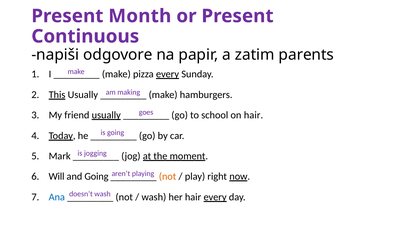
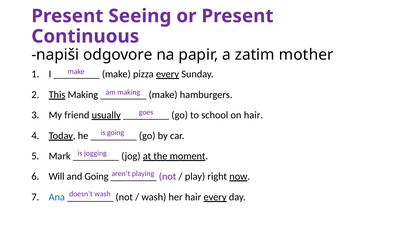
Month: Month -> Seeing
parents: parents -> mother
This Usually: Usually -> Making
not at (168, 177) colour: orange -> purple
